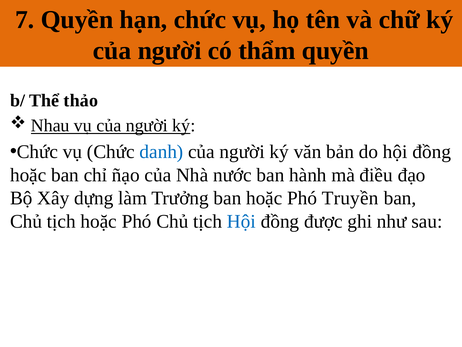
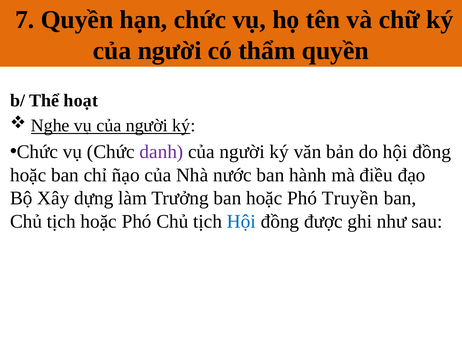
thảo: thảo -> hoạt
Nhau: Nhau -> Nghe
danh colour: blue -> purple
